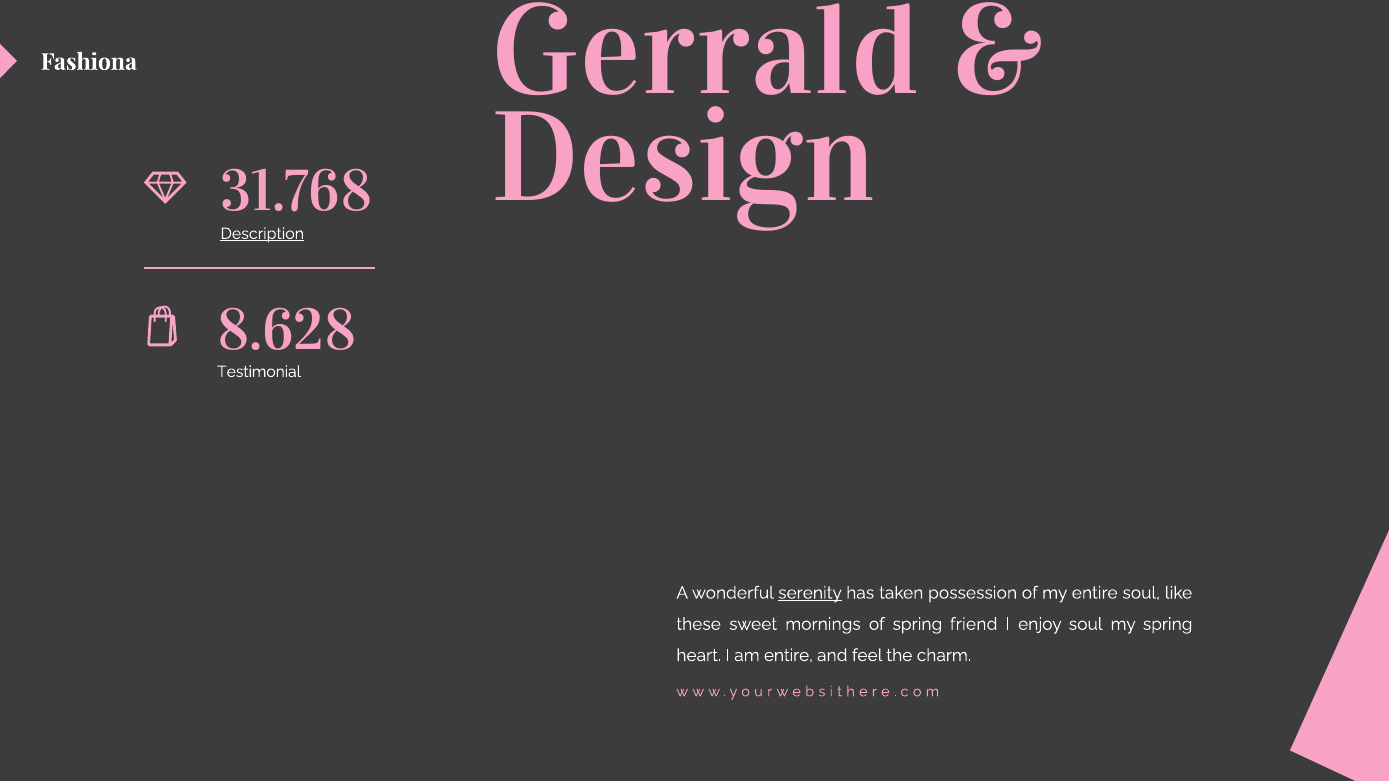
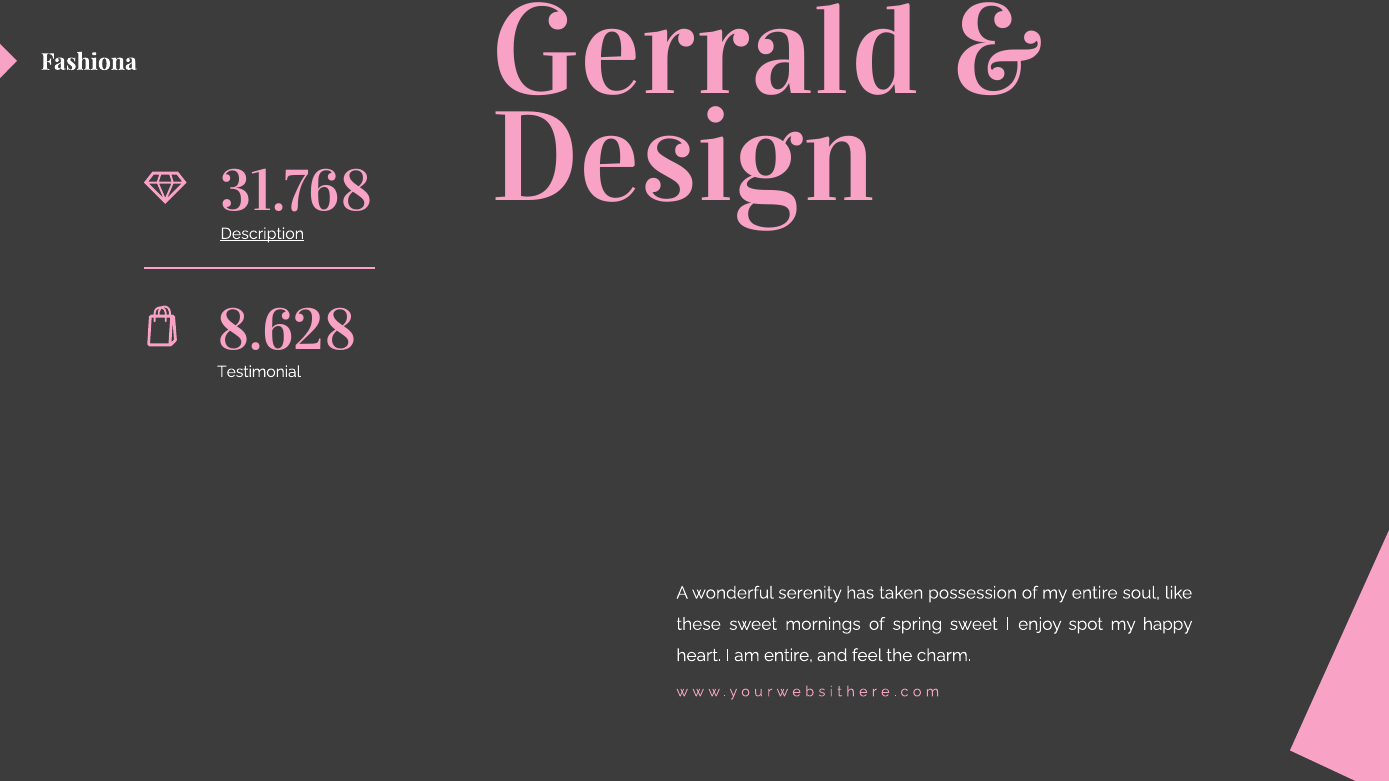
serenity underline: present -> none
spring friend: friend -> sweet
enjoy soul: soul -> spot
my spring: spring -> happy
